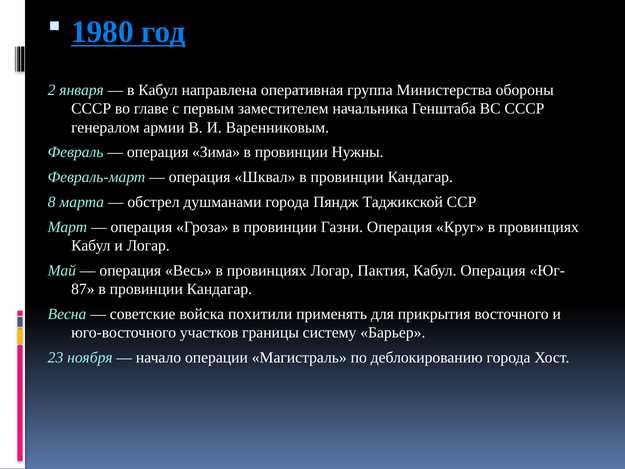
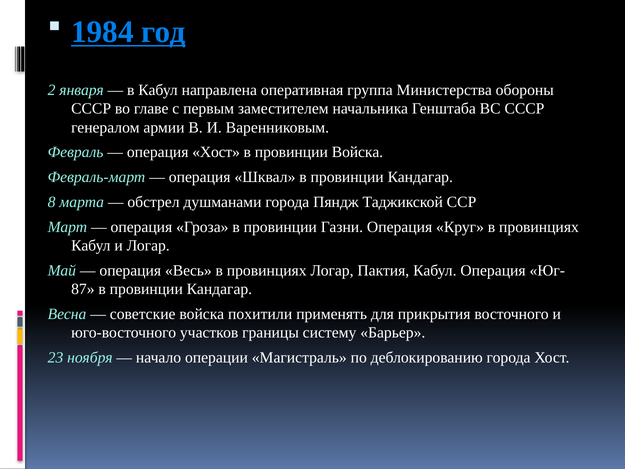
1980: 1980 -> 1984
операция Зима: Зима -> Хост
провинции Нужны: Нужны -> Войска
